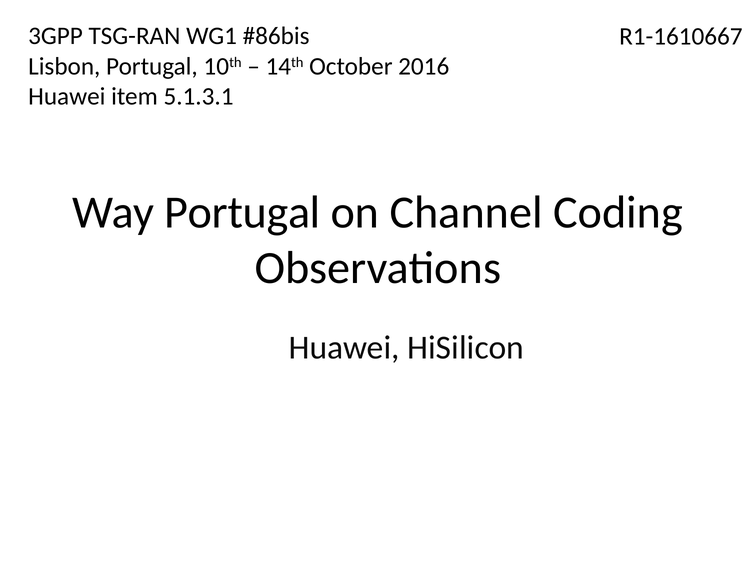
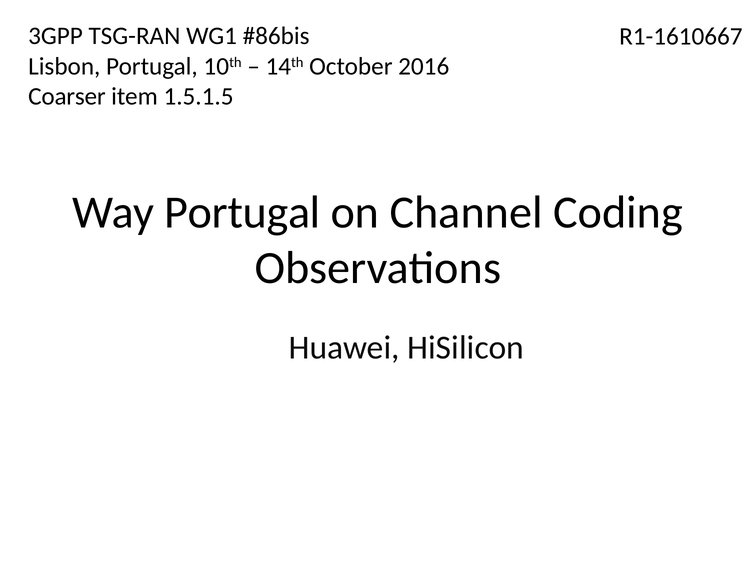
Huawei at (67, 97): Huawei -> Coarser
5.1.3.1: 5.1.3.1 -> 1.5.1.5
